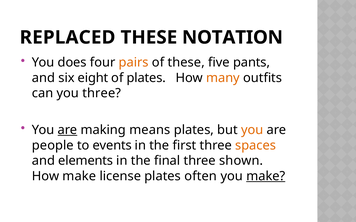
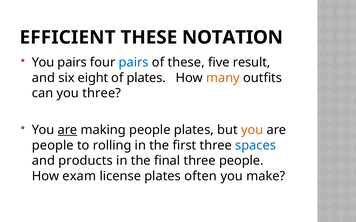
REPLACED: REPLACED -> EFFICIENT
You does: does -> pairs
pairs at (134, 63) colour: orange -> blue
pants: pants -> result
making means: means -> people
events: events -> rolling
spaces colour: orange -> blue
elements: elements -> products
three shown: shown -> people
How make: make -> exam
make at (266, 176) underline: present -> none
